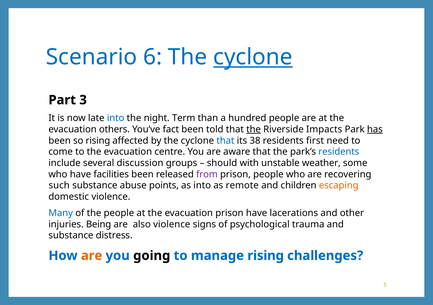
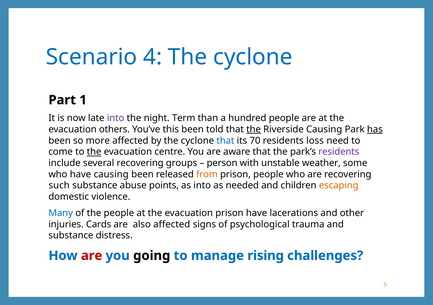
6: 6 -> 4
cyclone at (253, 57) underline: present -> none
3: 3 -> 1
into at (116, 118) colour: blue -> purple
fact: fact -> this
Riverside Impacts: Impacts -> Causing
so rising: rising -> more
38: 38 -> 70
first: first -> loss
the at (94, 152) underline: none -> present
residents at (339, 152) colour: blue -> purple
several discussion: discussion -> recovering
should: should -> person
have facilities: facilities -> causing
from colour: purple -> orange
remote: remote -> needed
Being: Being -> Cards
also violence: violence -> affected
are at (92, 256) colour: orange -> red
